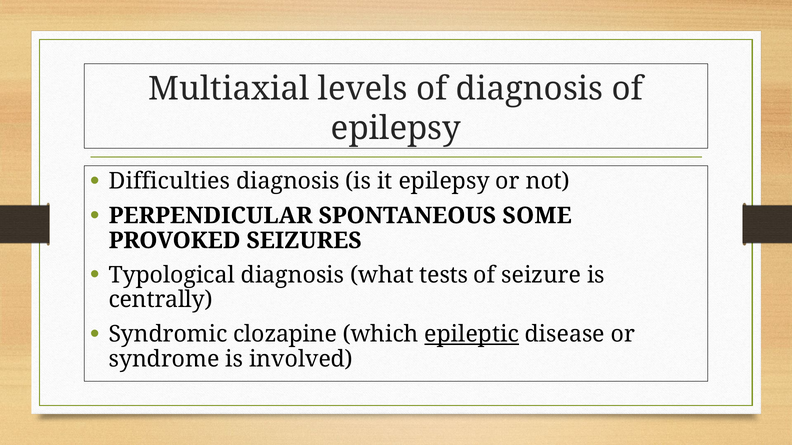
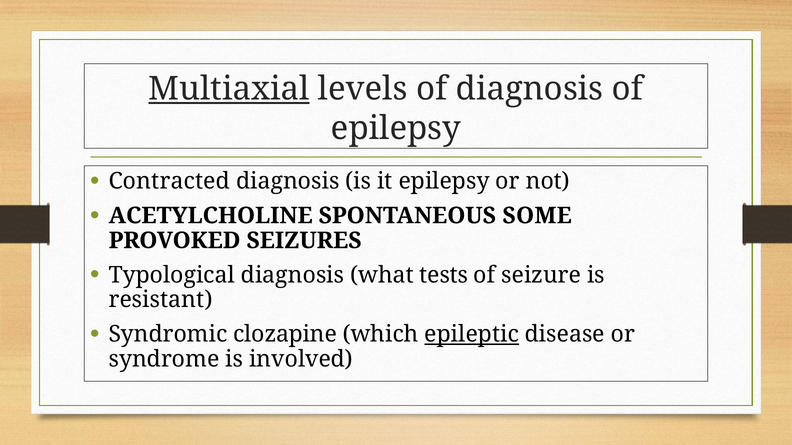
Multiaxial underline: none -> present
Difficulties: Difficulties -> Contracted
PERPENDICULAR: PERPENDICULAR -> ACETYLCHOLINE
centrally: centrally -> resistant
